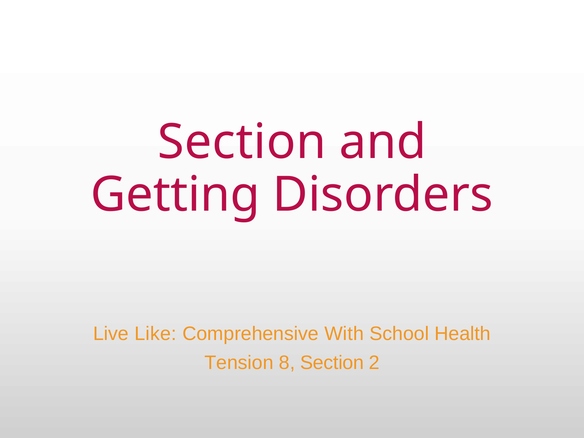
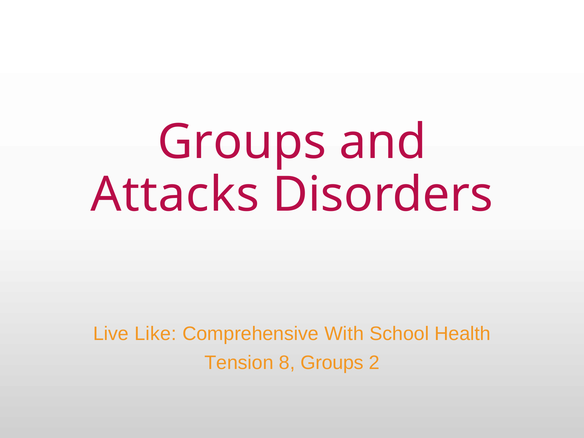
Section at (242, 142): Section -> Groups
Getting: Getting -> Attacks
8 Section: Section -> Groups
